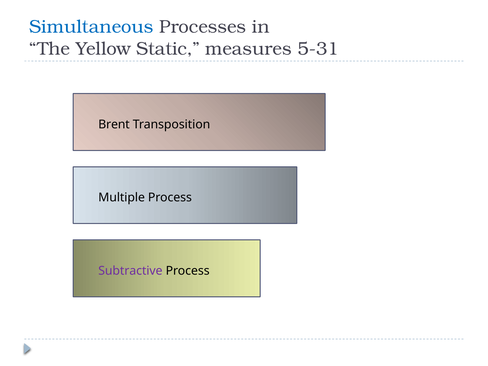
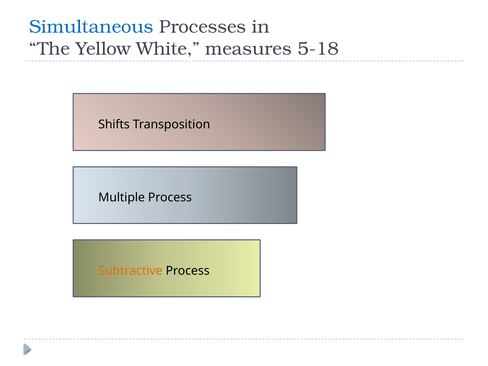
Static: Static -> White
5-31: 5-31 -> 5-18
Brent: Brent -> Shifts
Subtractive colour: purple -> orange
